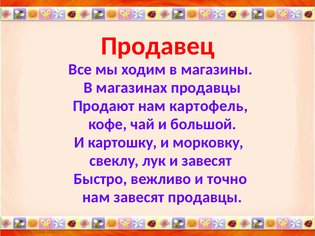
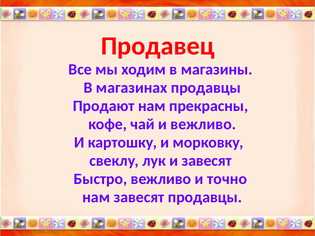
картофель: картофель -> прекрасны
и большой: большой -> вежливо
